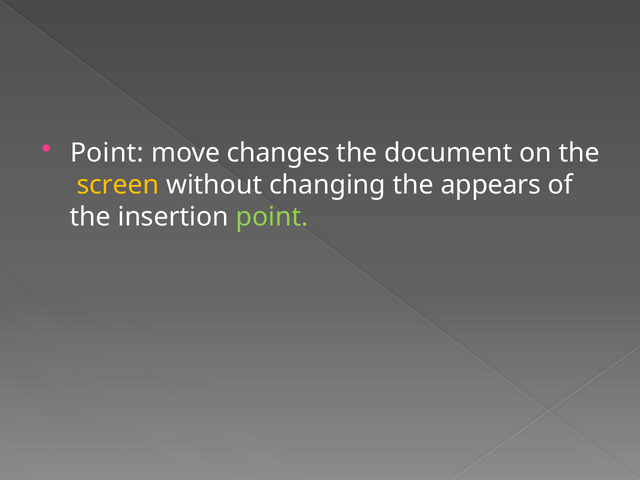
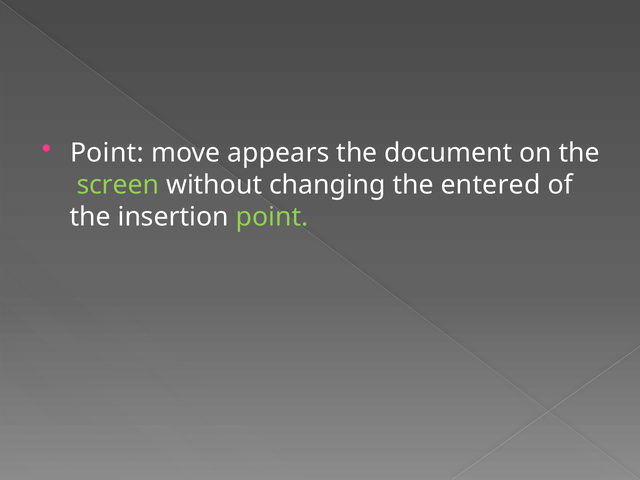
changes: changes -> appears
screen colour: yellow -> light green
appears: appears -> entered
